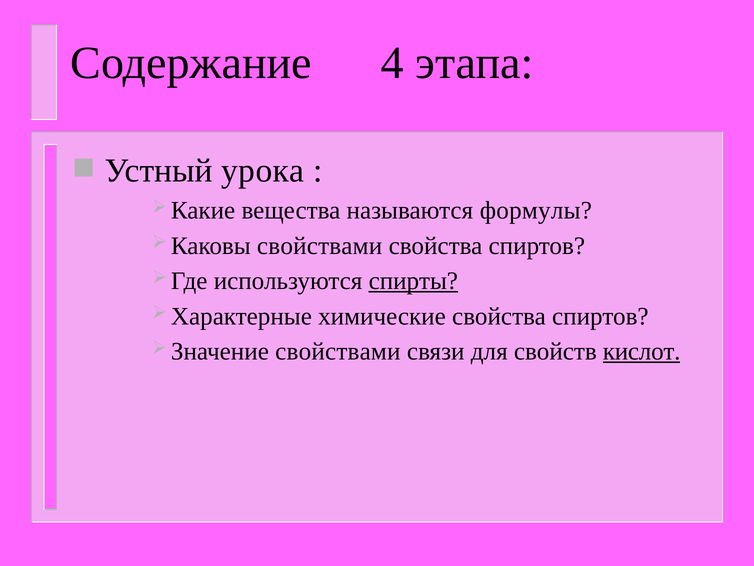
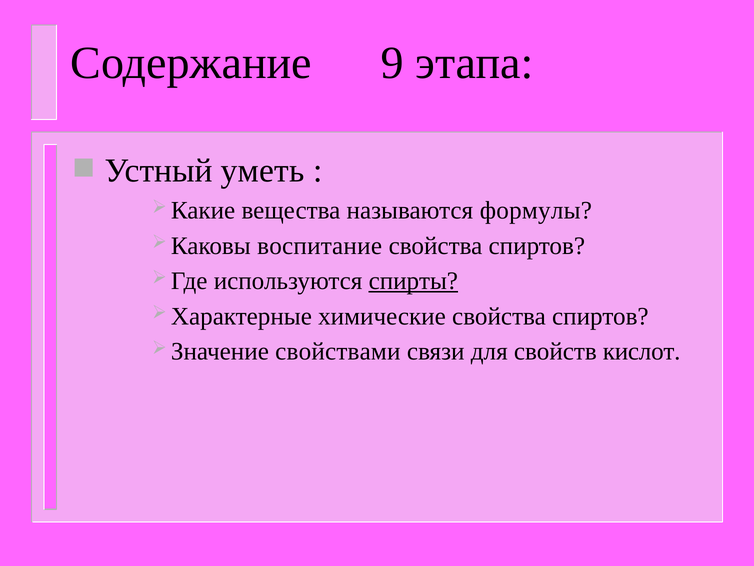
4: 4 -> 9
урока: урока -> уметь
свойствами at (320, 246): свойствами -> воспитание
кислот underline: present -> none
